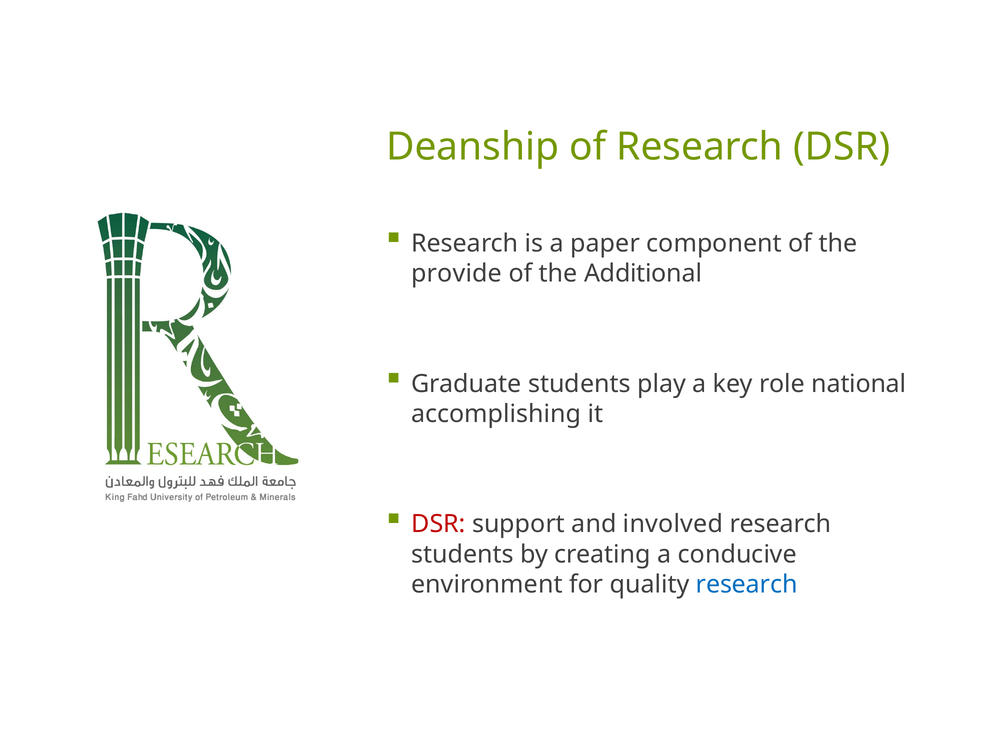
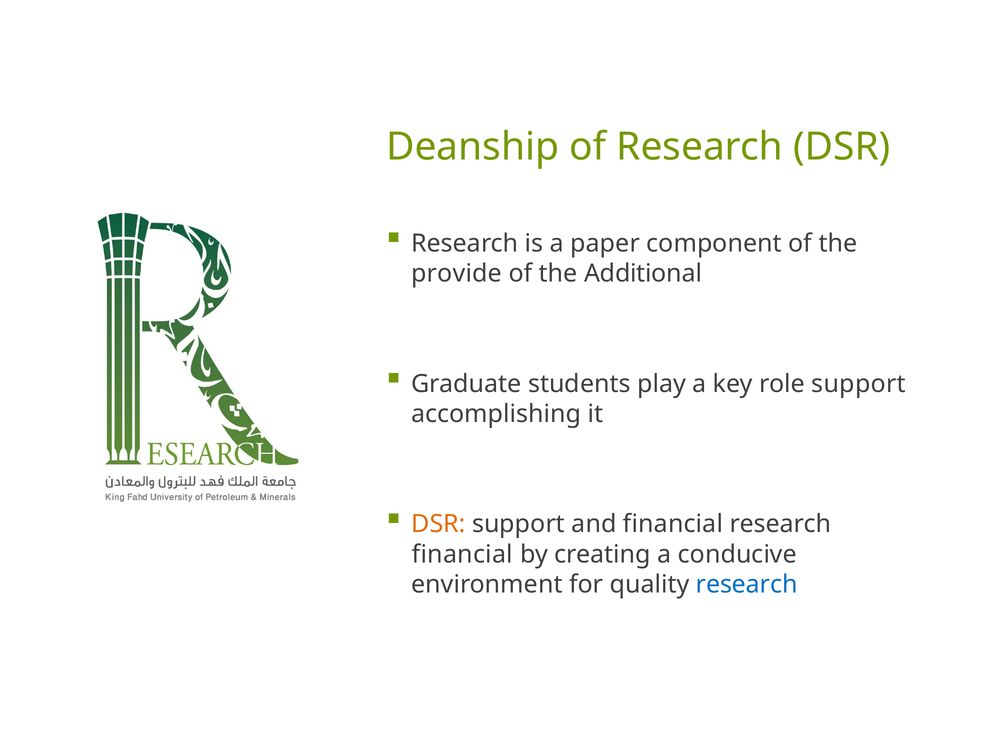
role national: national -> support
DSR at (438, 524) colour: red -> orange
and involved: involved -> financial
students at (462, 554): students -> financial
